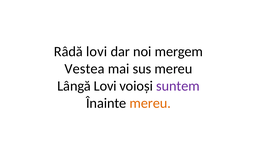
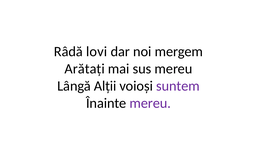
Vestea: Vestea -> Arătați
Lângă Lovi: Lovi -> Alții
mereu at (150, 103) colour: orange -> purple
